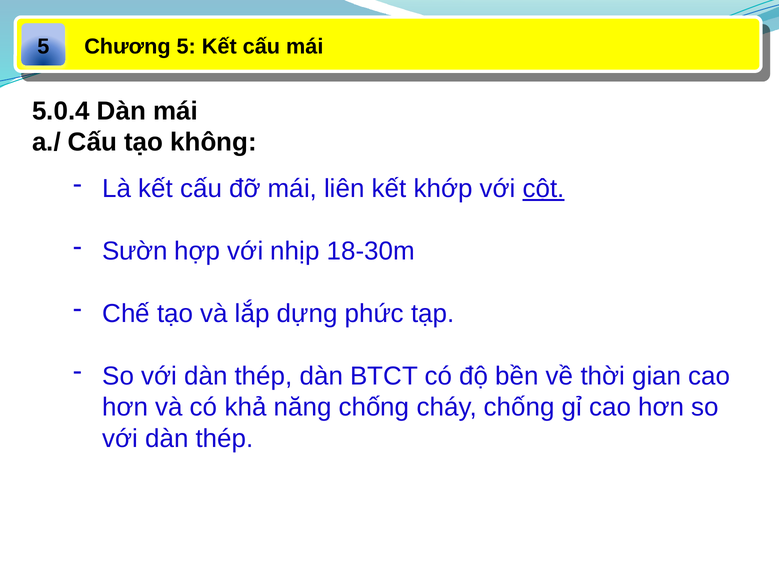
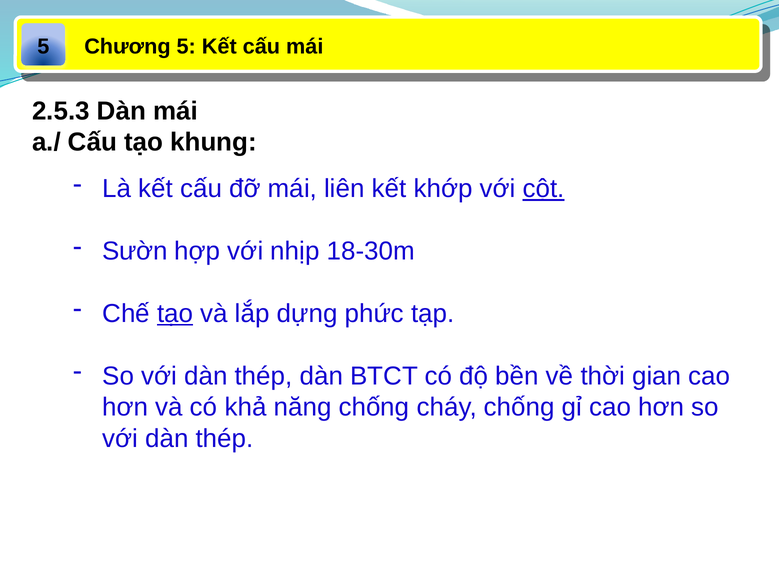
5.0.4: 5.0.4 -> 2.5.3
không: không -> khung
tạo at (175, 313) underline: none -> present
